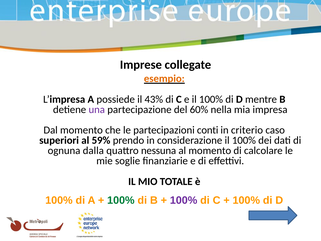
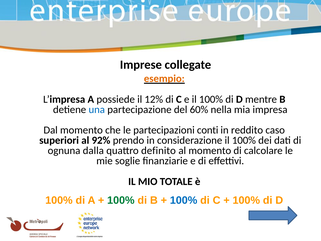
43%: 43% -> 12%
una colour: purple -> blue
criterio: criterio -> reddito
59%: 59% -> 92%
nessuna: nessuna -> definito
100% at (184, 200) colour: purple -> blue
